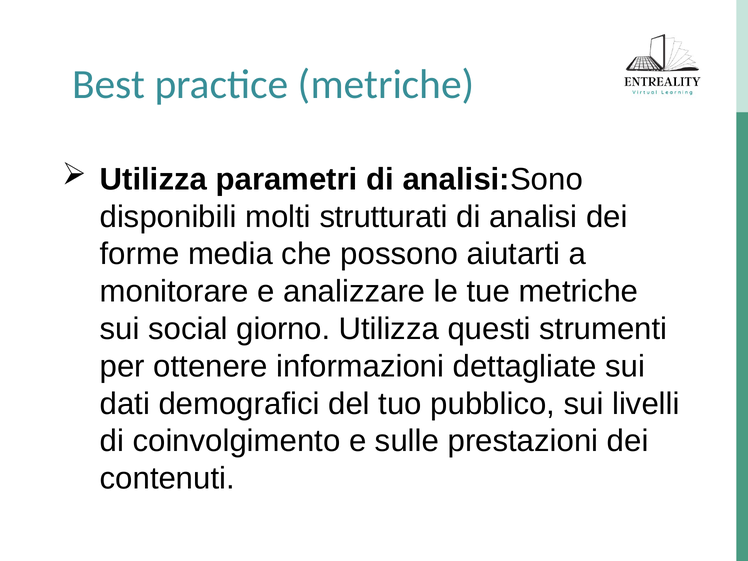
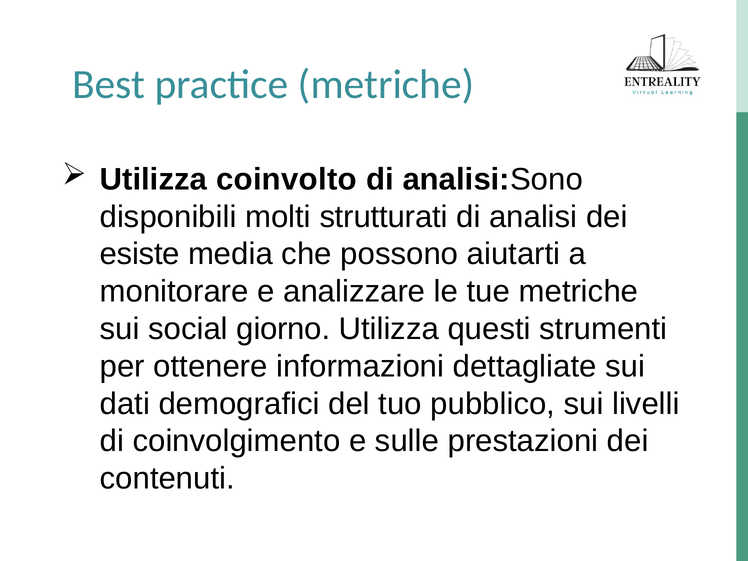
parametri: parametri -> coinvolto
forme: forme -> esiste
